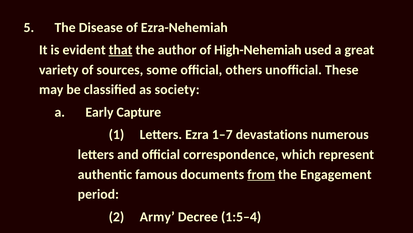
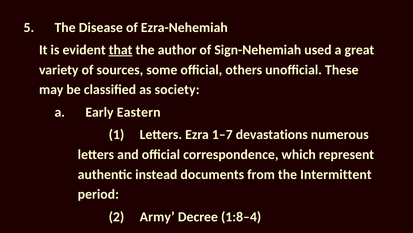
High-Nehemiah: High-Nehemiah -> Sign-Nehemiah
Capture: Capture -> Eastern
famous: famous -> instead
from underline: present -> none
Engagement: Engagement -> Intermittent
1:5–4: 1:5–4 -> 1:8–4
